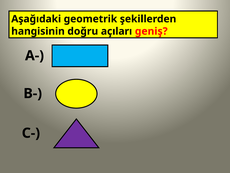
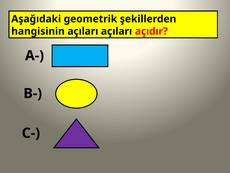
hangisinin doğru: doğru -> açıları
geniş: geniş -> açıdır
